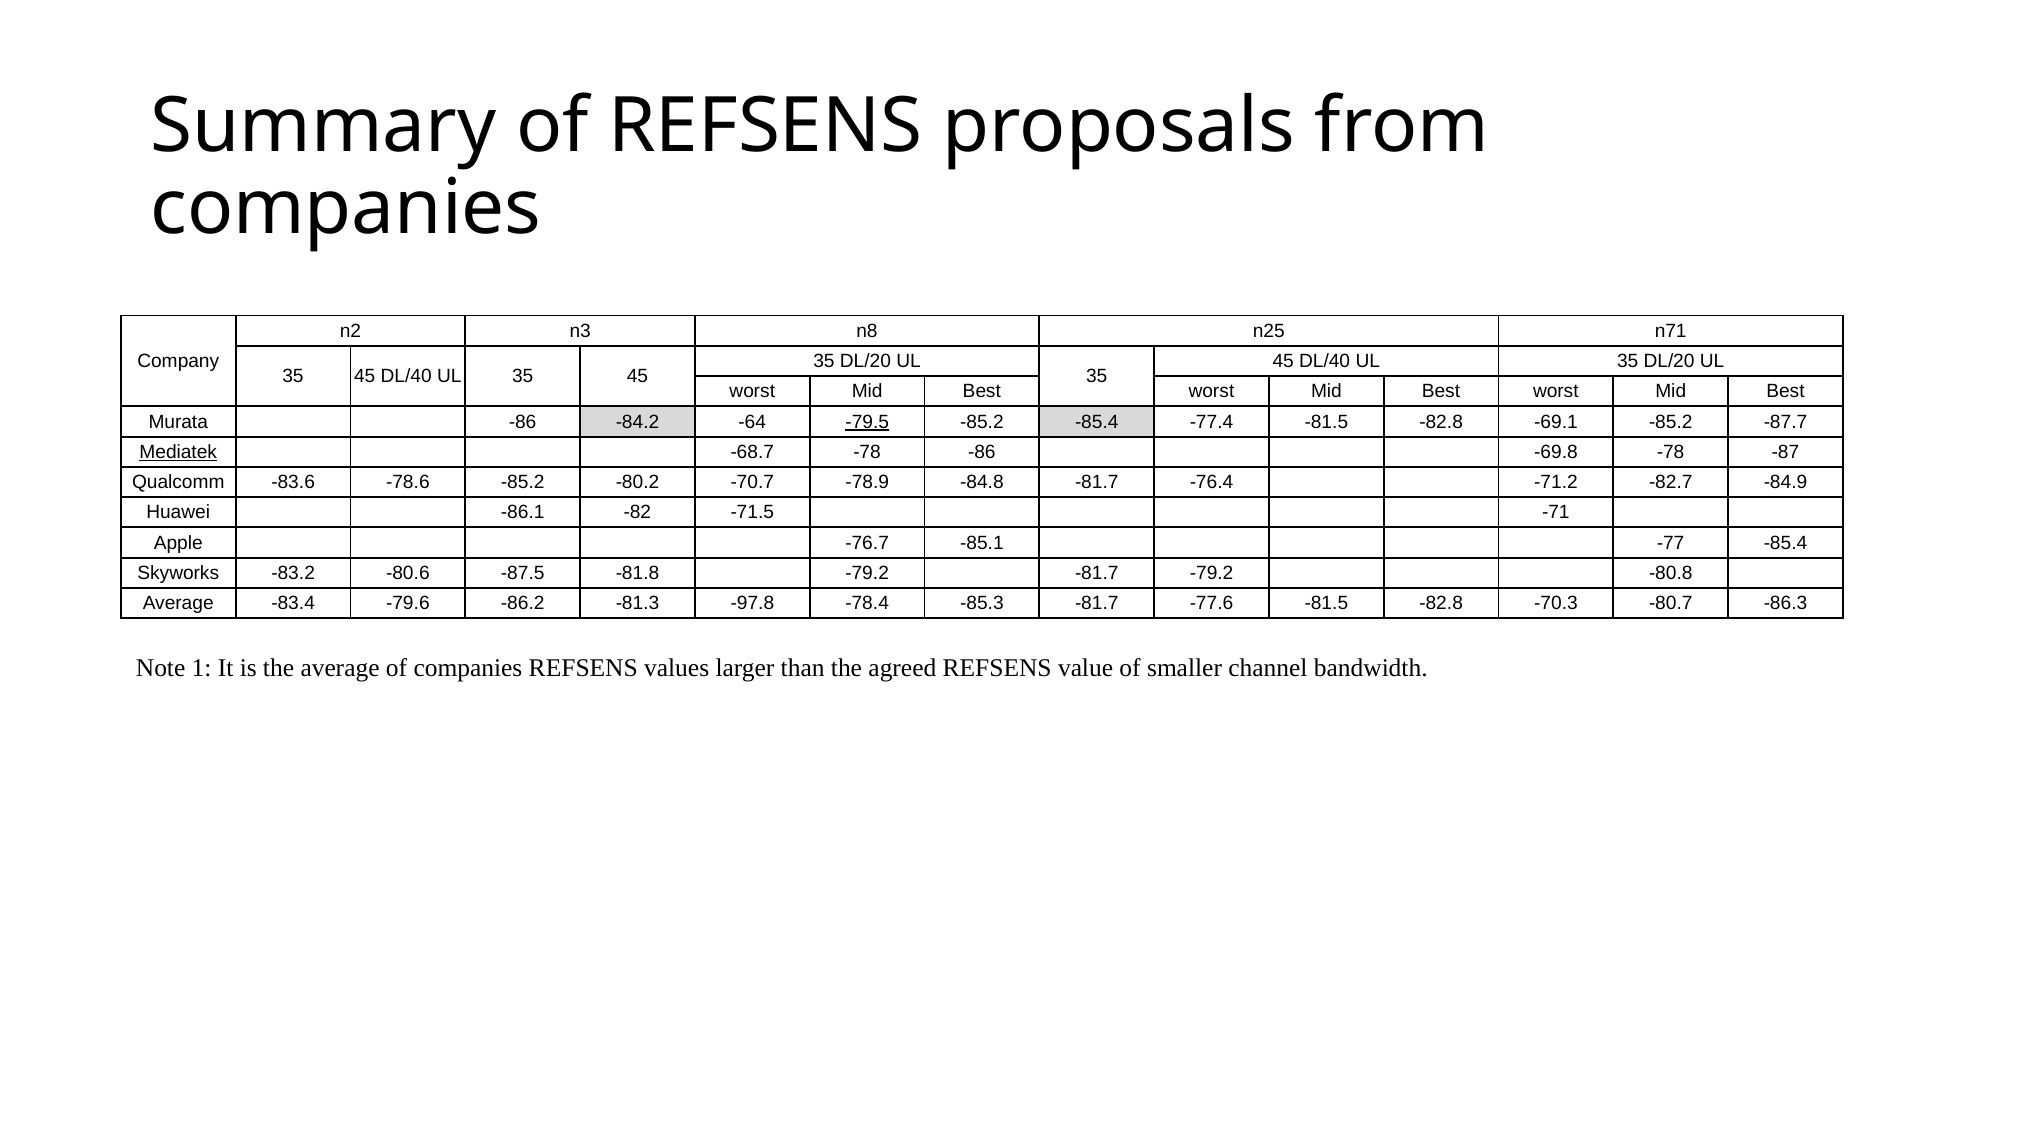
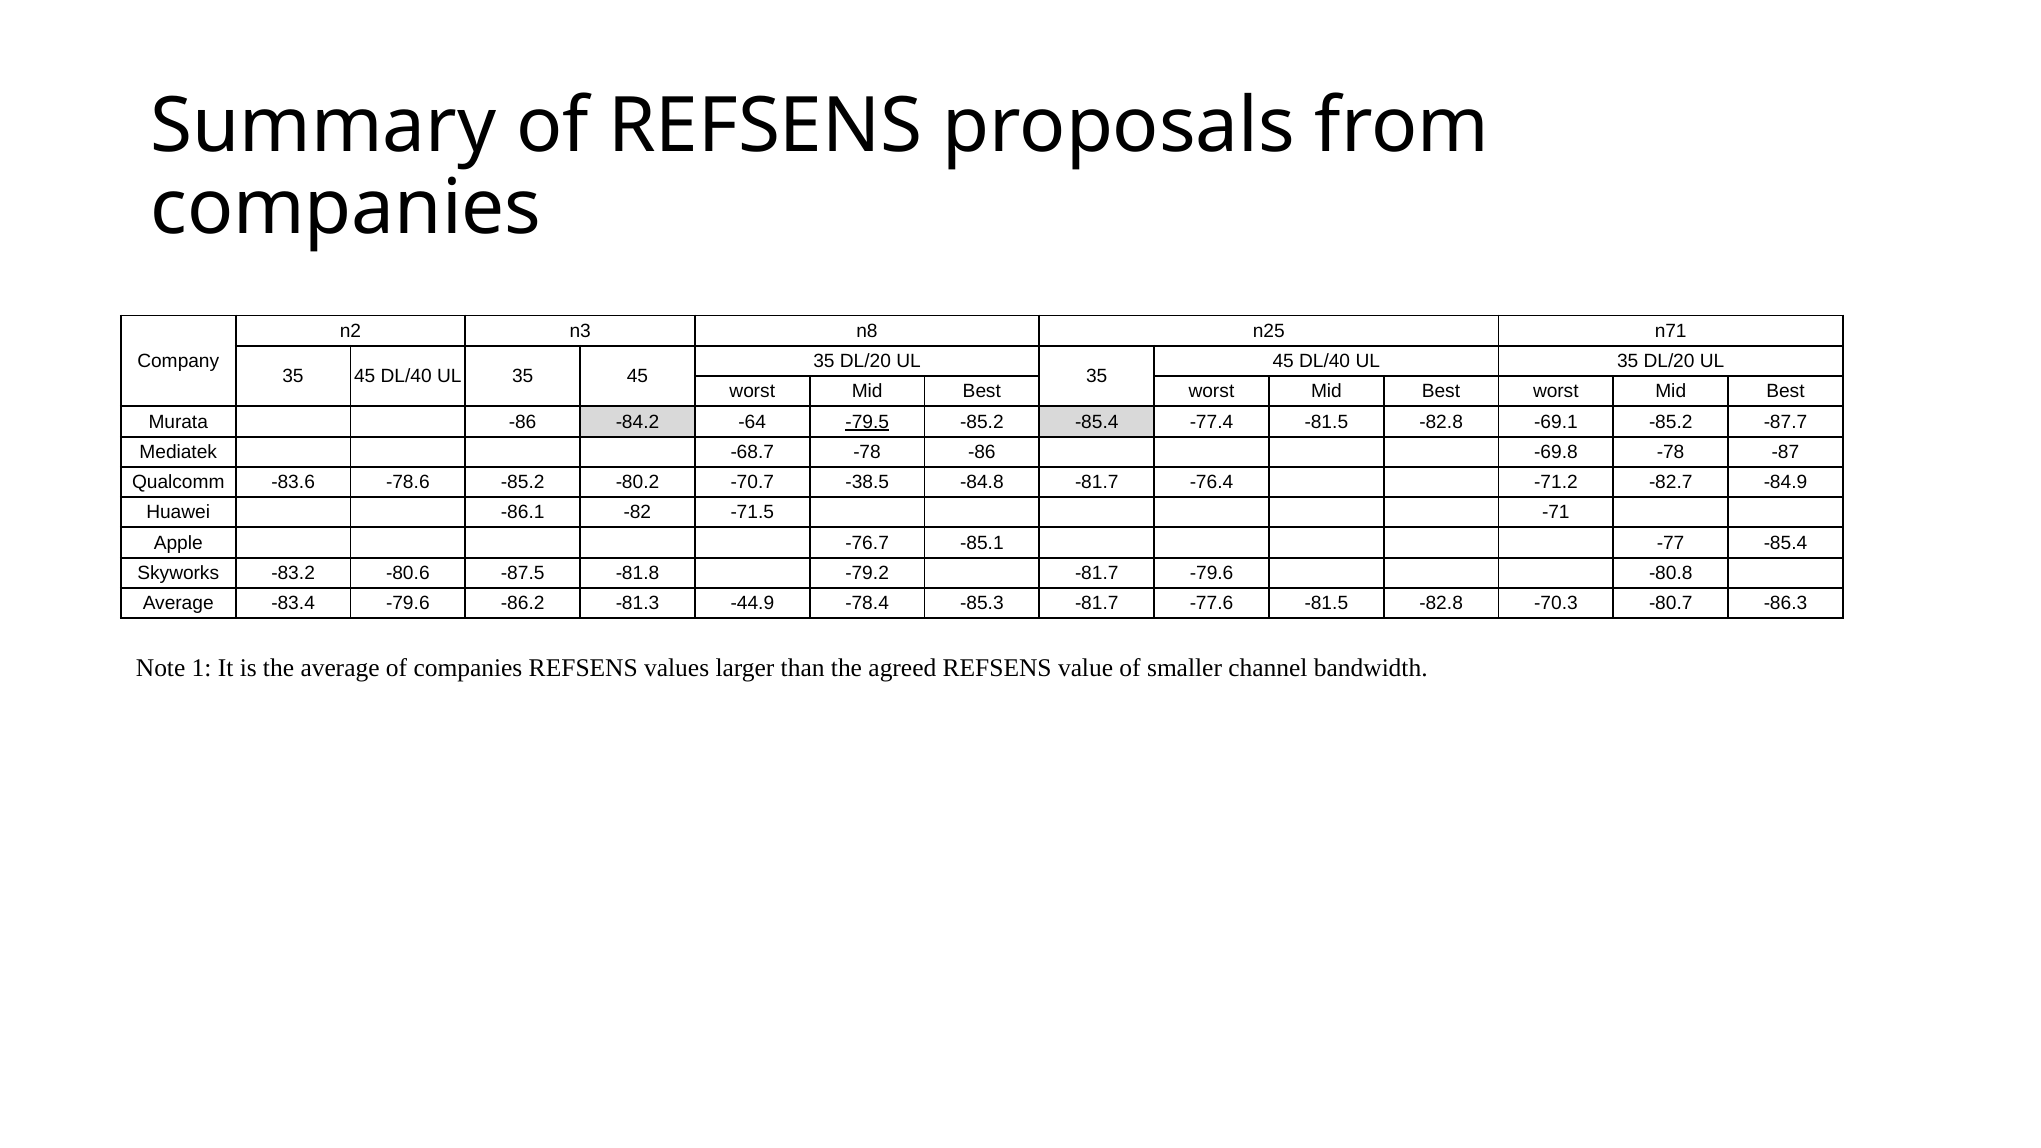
Mediatek underline: present -> none
-78.9: -78.9 -> -38.5
-81.7 -79.2: -79.2 -> -79.6
-97.8: -97.8 -> -44.9
